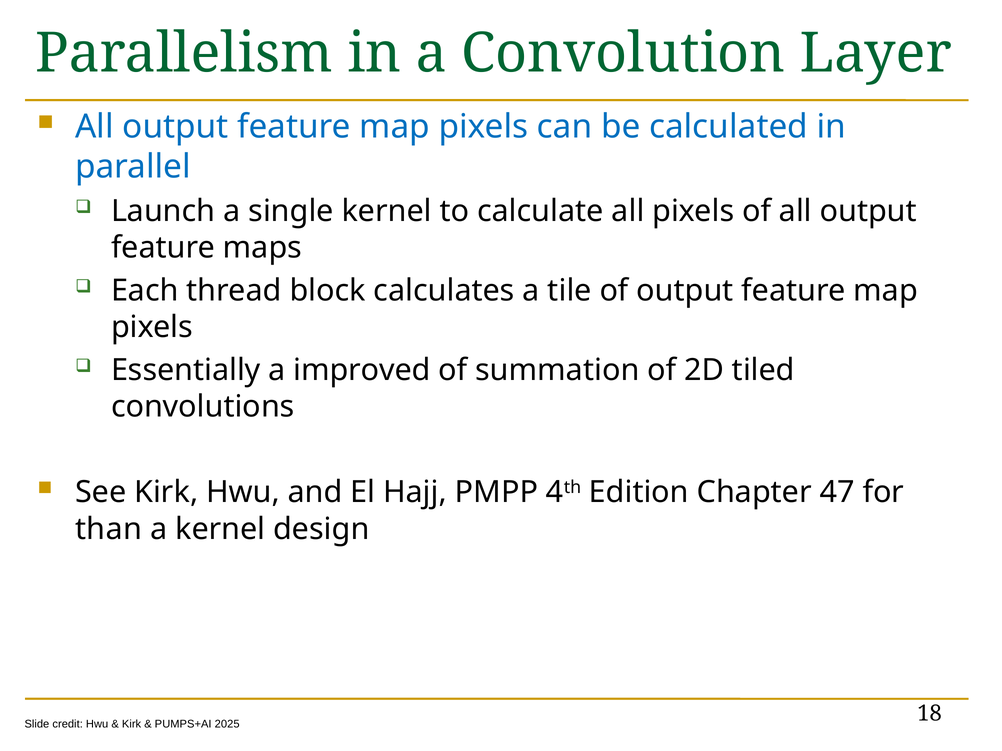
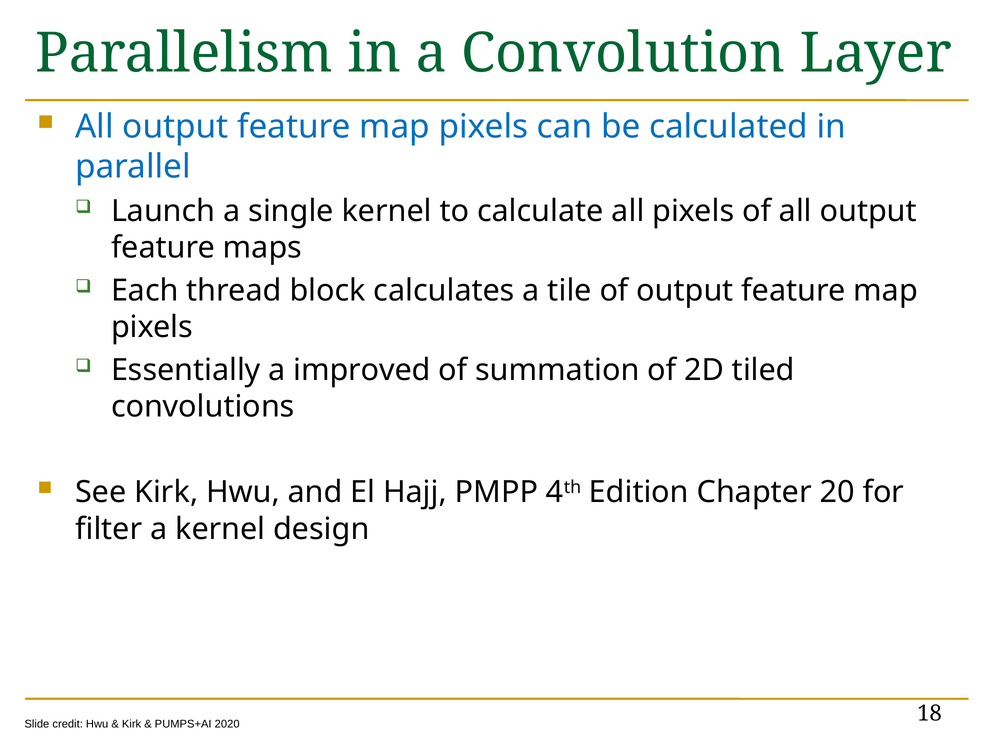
47: 47 -> 20
than: than -> filter
2025: 2025 -> 2020
